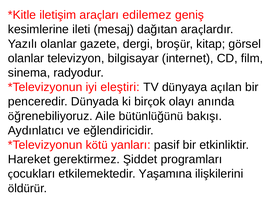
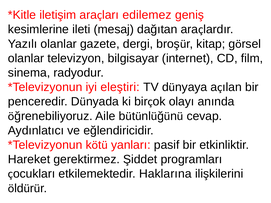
bakışı: bakışı -> cevap
Yaşamına: Yaşamına -> Haklarına
